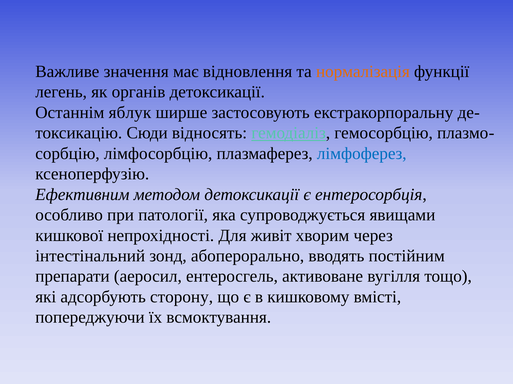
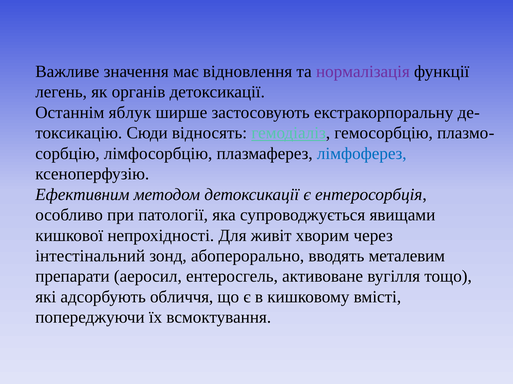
нормалізація colour: orange -> purple
постійним: постійним -> металевим
сторону: сторону -> обличчя
